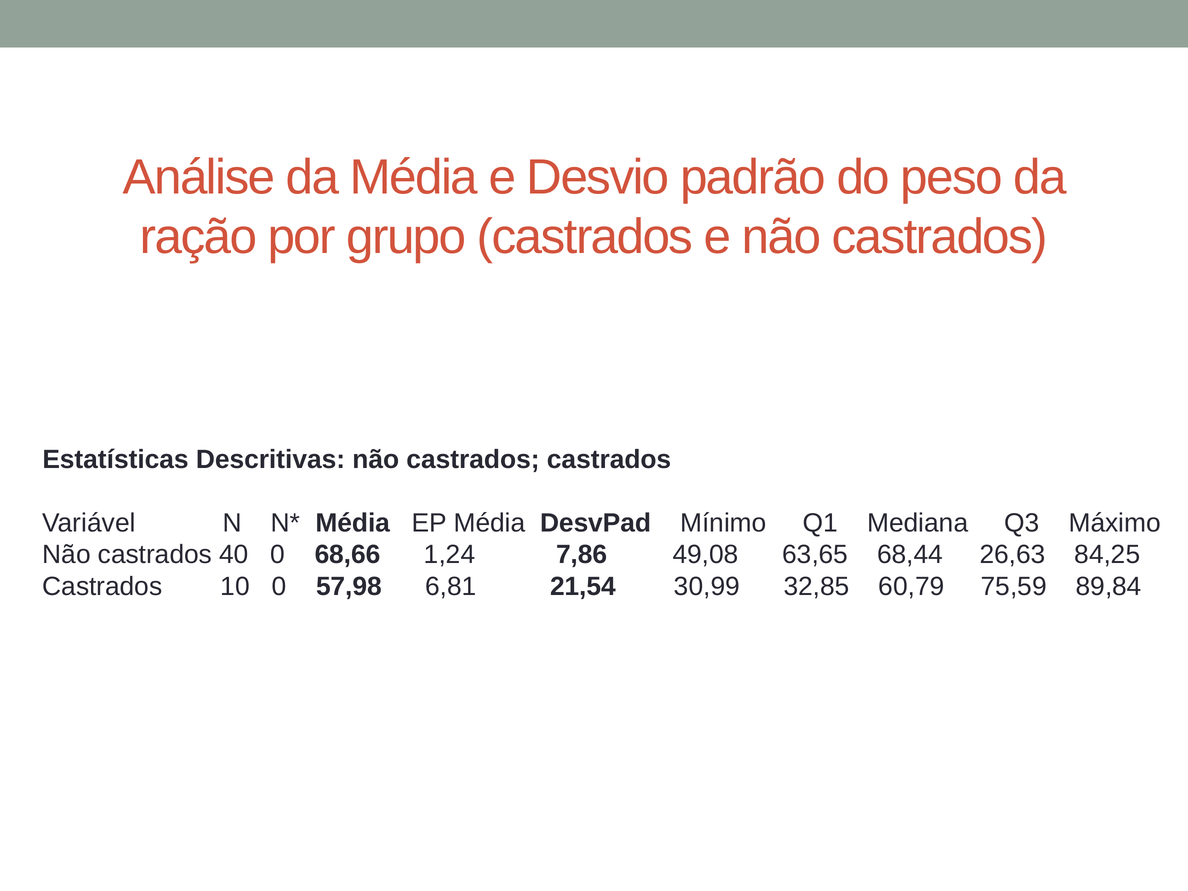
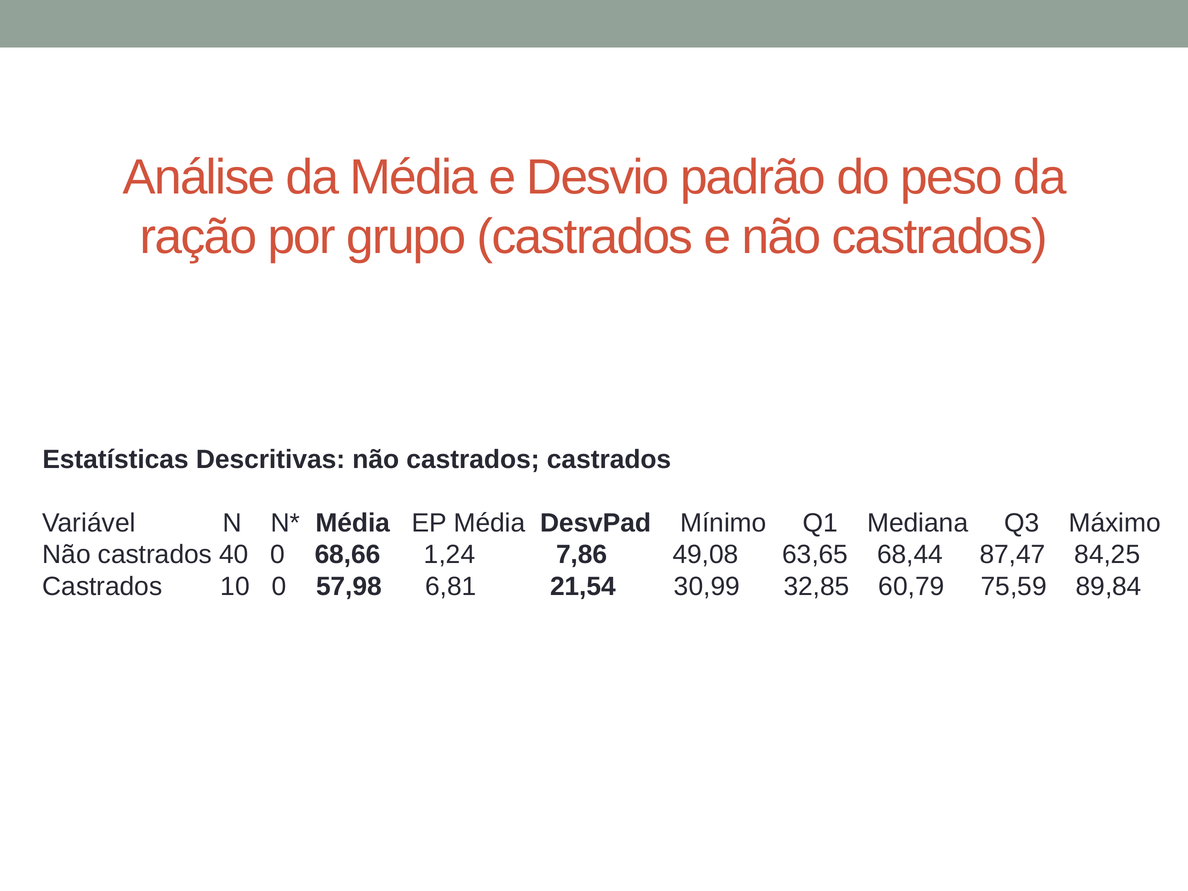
26,63: 26,63 -> 87,47
